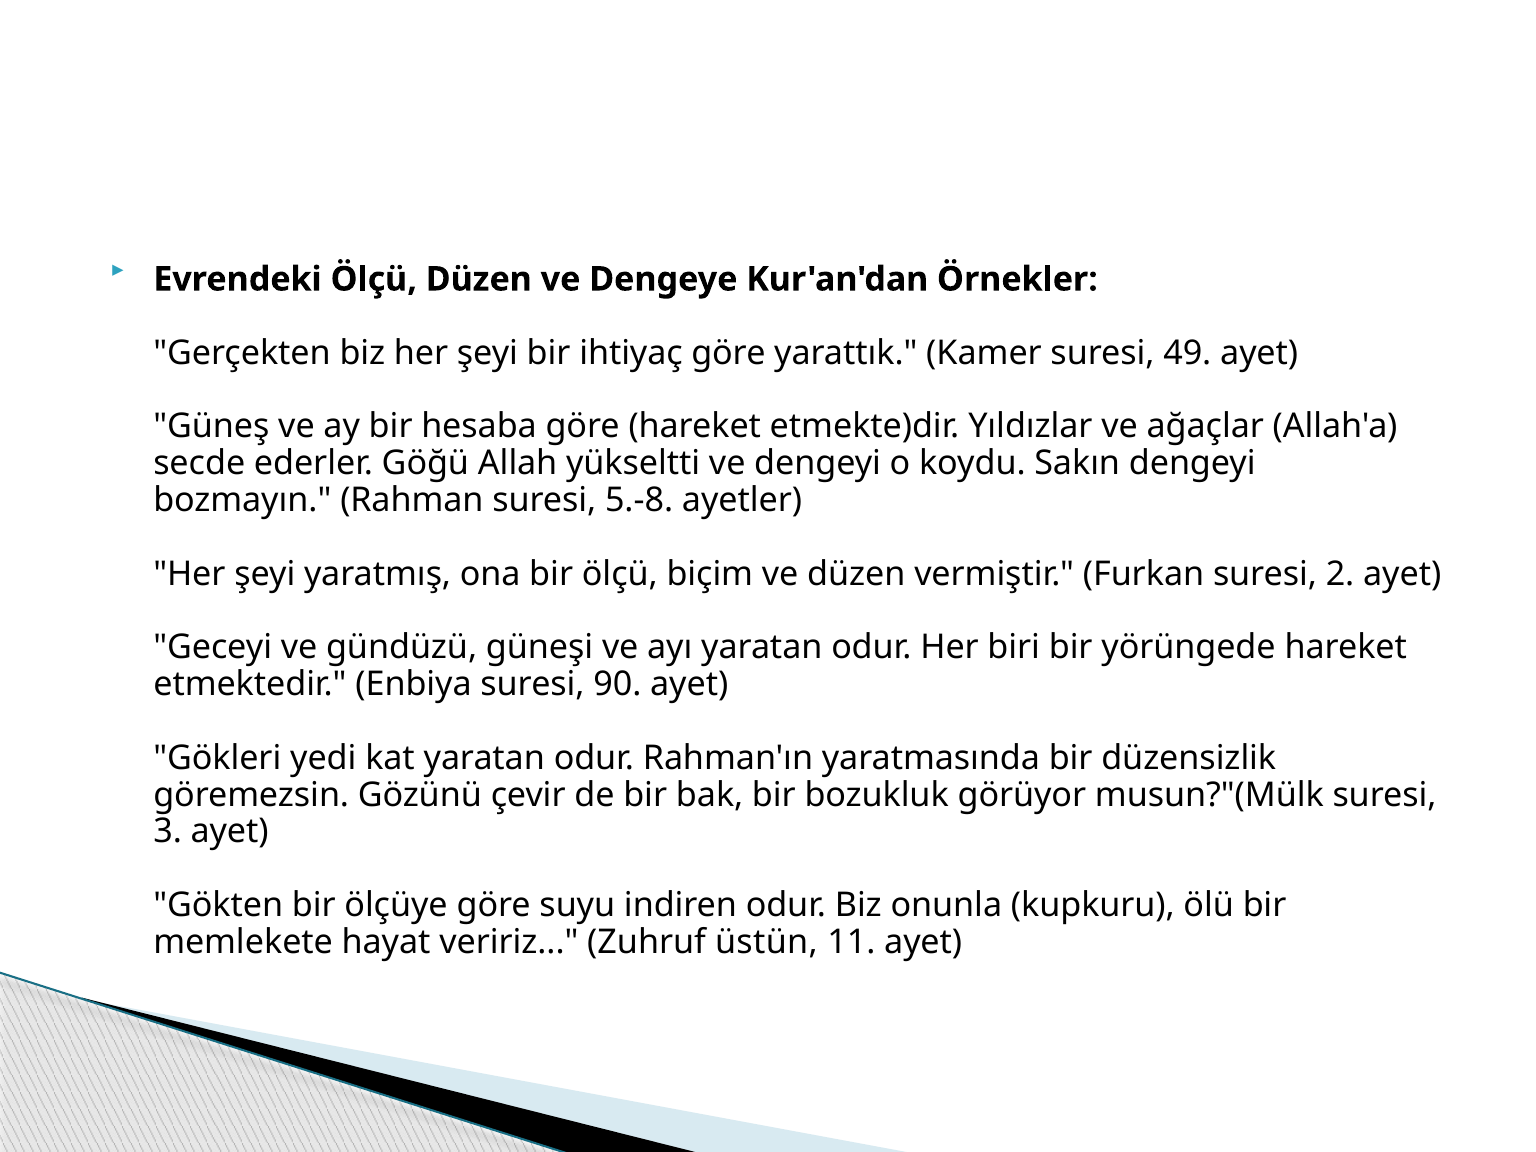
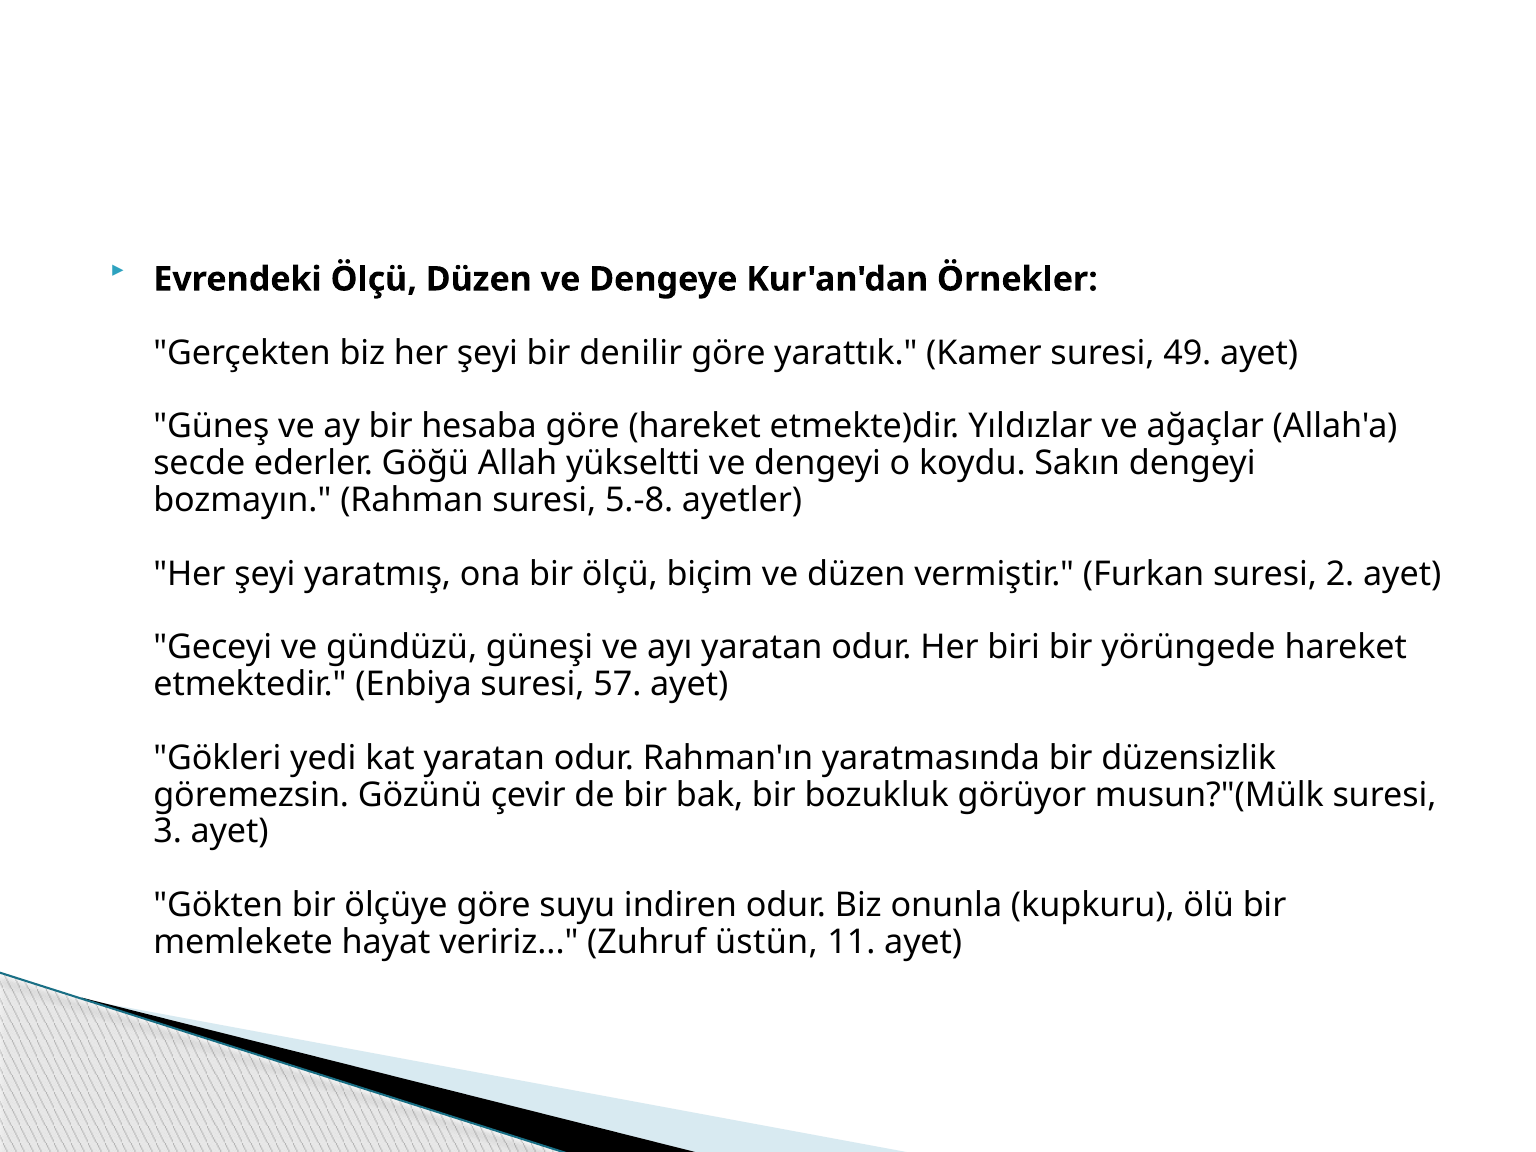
ihtiyaç: ihtiyaç -> denilir
90: 90 -> 57
